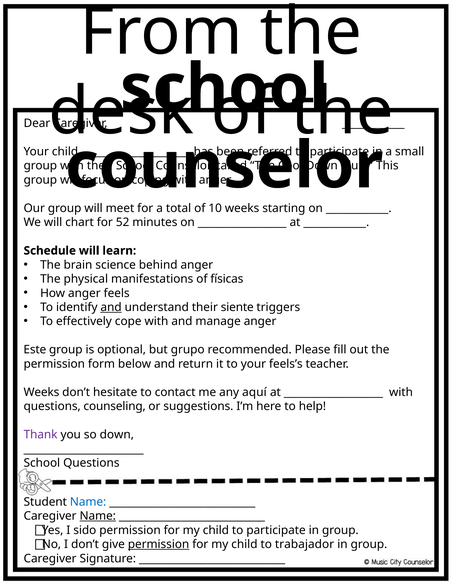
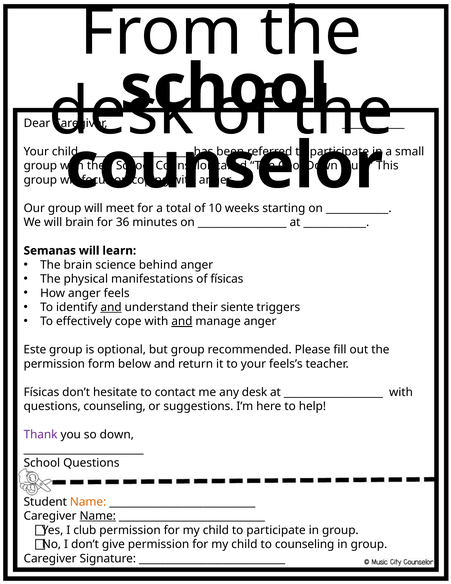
will chart: chart -> brain
52: 52 -> 36
Schedule: Schedule -> Semanas
and at (182, 321) underline: none -> present
but grupo: grupo -> group
Weeks at (41, 392): Weeks -> Físicas
any aquí: aquí -> desk
Name at (88, 502) colour: blue -> orange
I sido: sido -> club
permission at (159, 544) underline: present -> none
to trabajador: trabajador -> counseling
